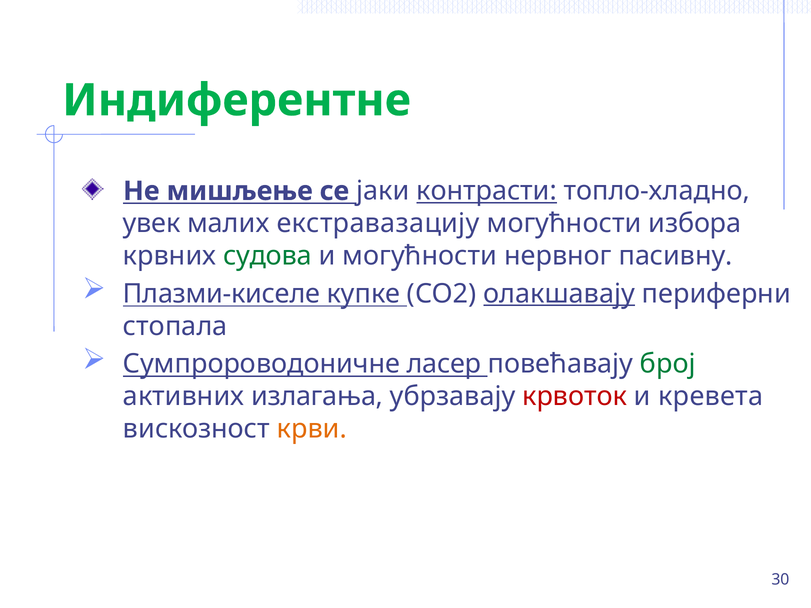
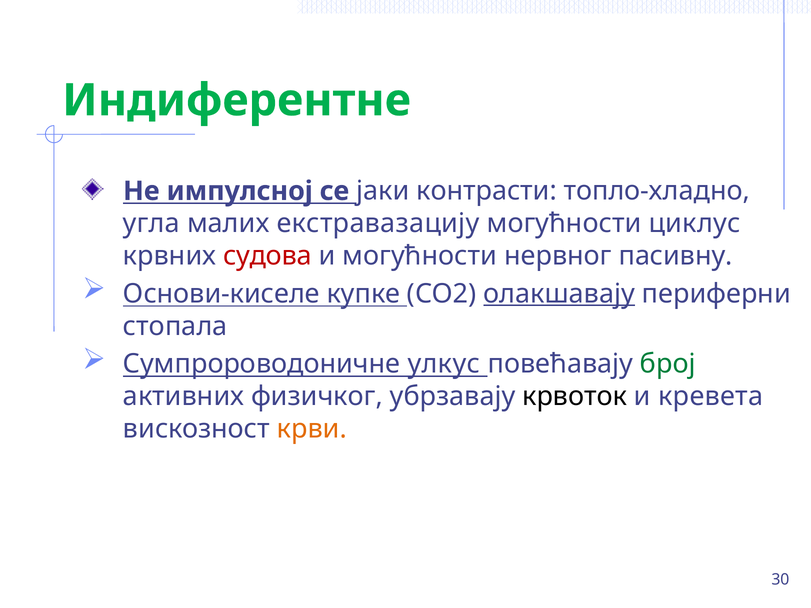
мишљење: мишљење -> импулсној
контрасти underline: present -> none
увек: увек -> угла
избора: избора -> циклус
судова colour: green -> red
Плазми-киселе: Плазми-киселе -> Основи-киселе
ласер: ласер -> улкус
излагања: излагања -> физичког
крвоток colour: red -> black
